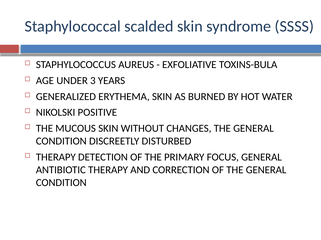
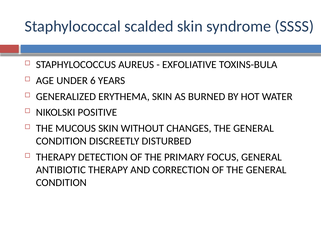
3: 3 -> 6
